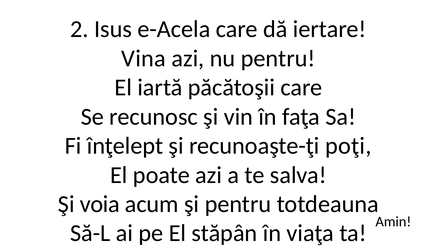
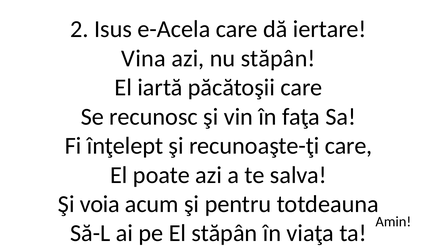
nu pentru: pentru -> stăpân
recunoaşte-ţi poţi: poţi -> care
